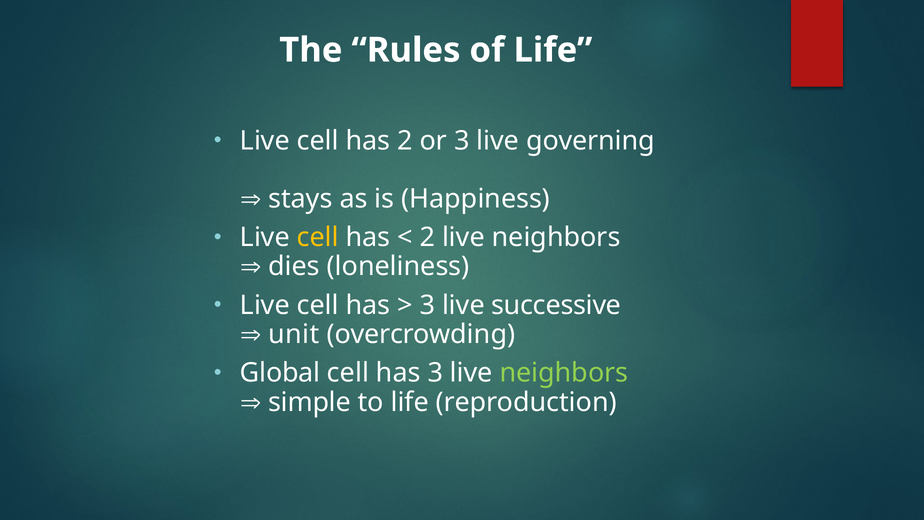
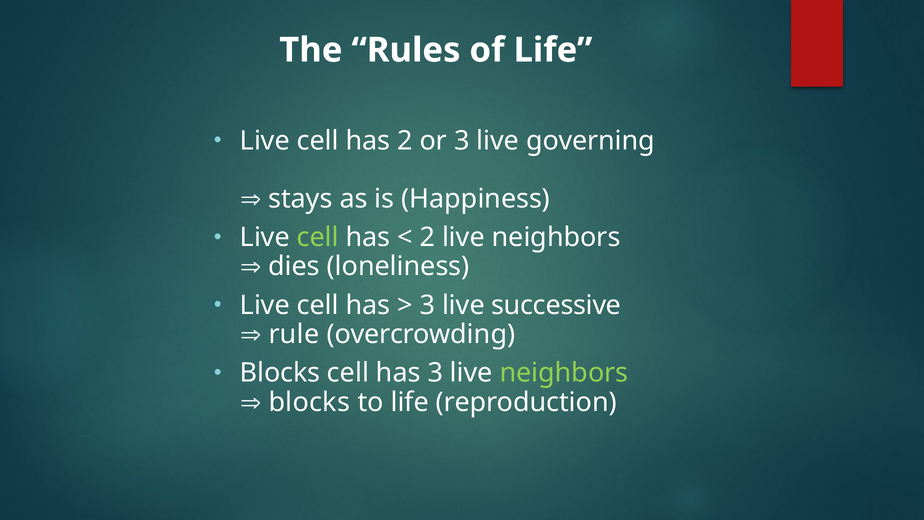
cell at (318, 237) colour: yellow -> light green
unit: unit -> rule
Global at (280, 373): Global -> Blocks
simple at (310, 402): simple -> blocks
